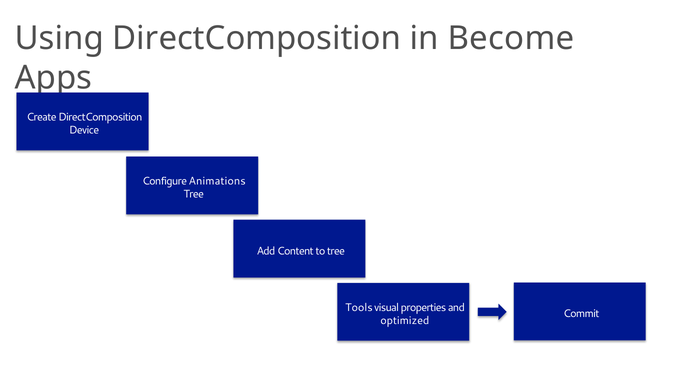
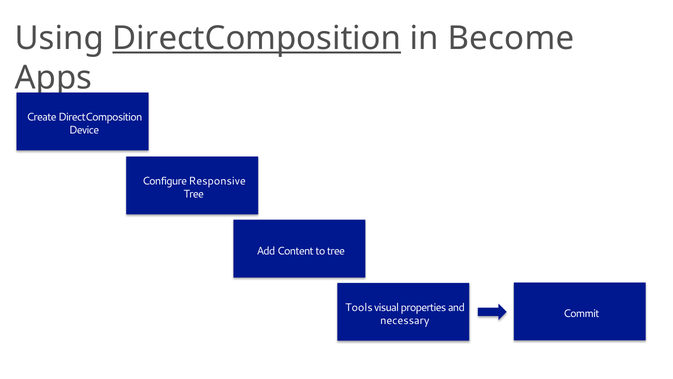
DirectComposition at (257, 38) underline: none -> present
Animations: Animations -> Responsive
optimized: optimized -> necessary
